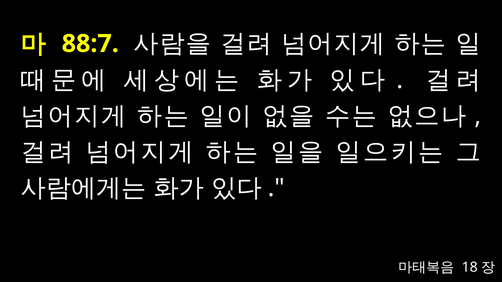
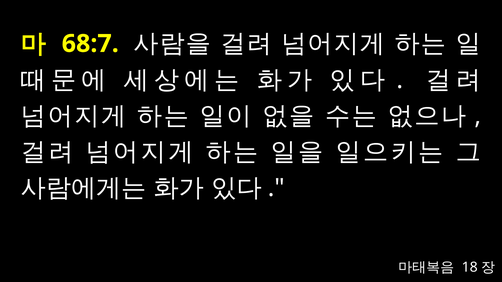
88:7: 88:7 -> 68:7
